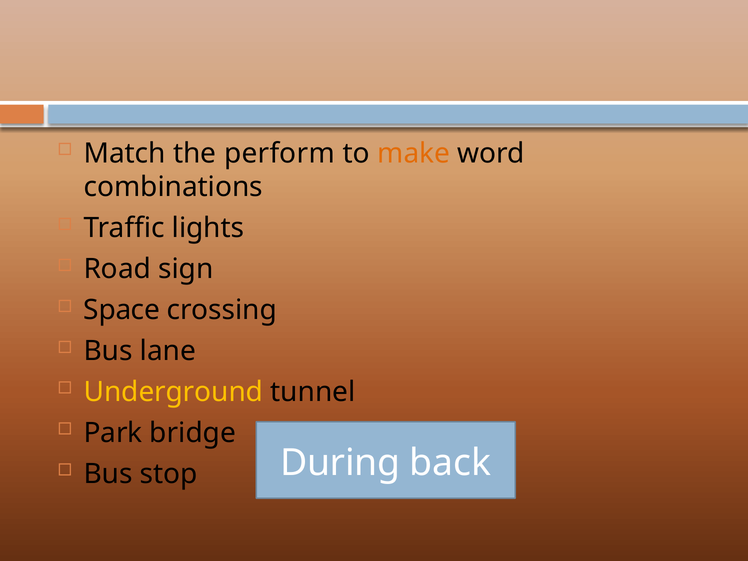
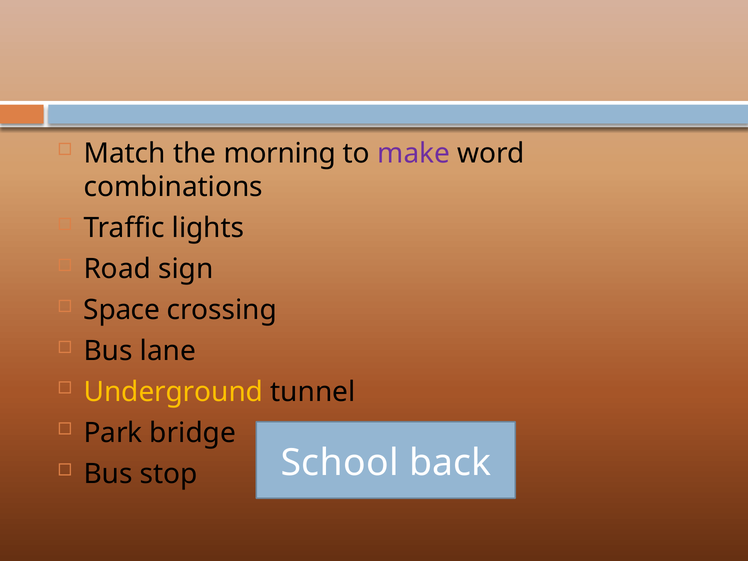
perform: perform -> morning
make colour: orange -> purple
During: During -> School
